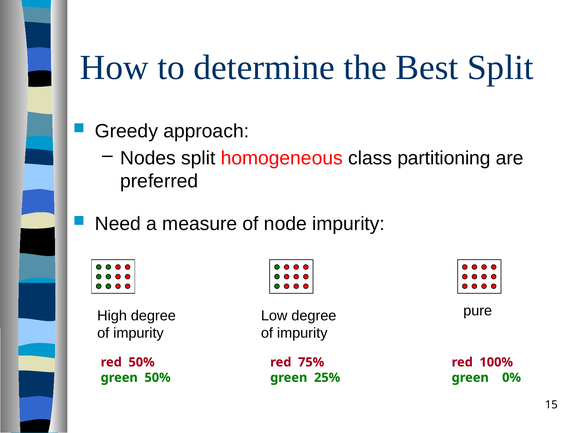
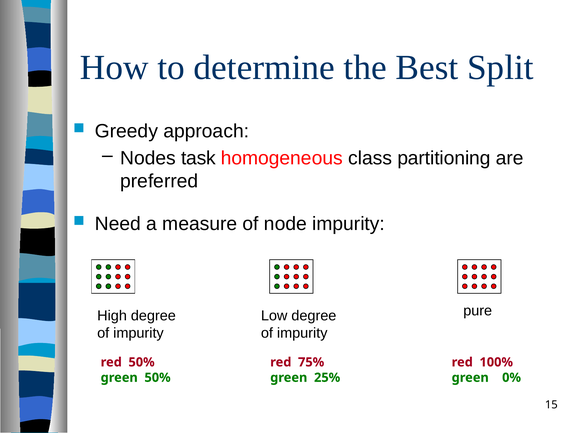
Nodes split: split -> task
